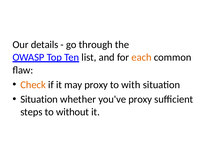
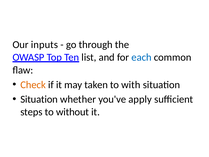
details: details -> inputs
each colour: orange -> blue
may proxy: proxy -> taken
you've proxy: proxy -> apply
